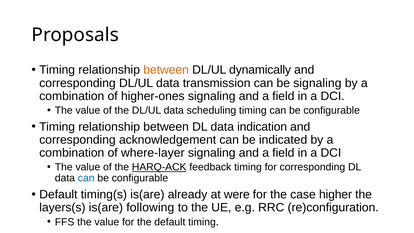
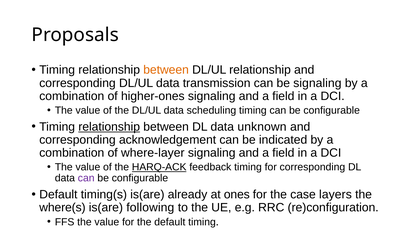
DL/UL dynamically: dynamically -> relationship
relationship at (109, 127) underline: none -> present
indication: indication -> unknown
can at (86, 178) colour: blue -> purple
were: were -> ones
higher: higher -> layers
layers(s: layers(s -> where(s
